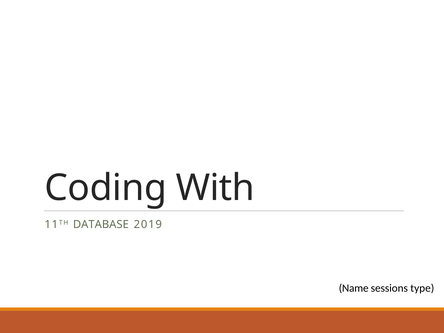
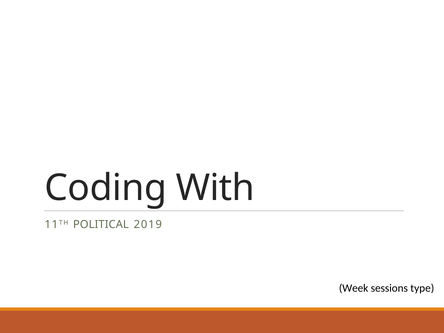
DATABASE: DATABASE -> POLITICAL
Name: Name -> Week
